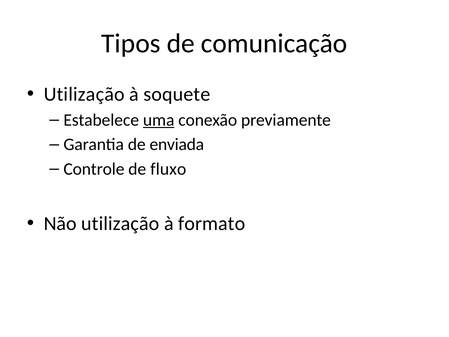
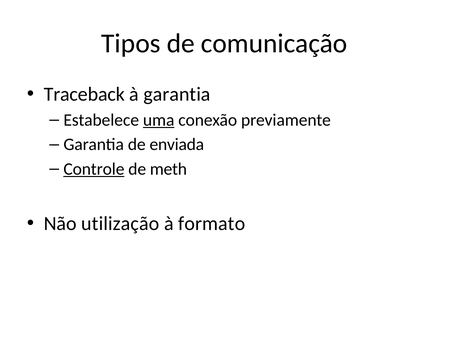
Utilização at (84, 94): Utilização -> Traceback
à soquete: soquete -> garantia
Controle underline: none -> present
fluxo: fluxo -> meth
